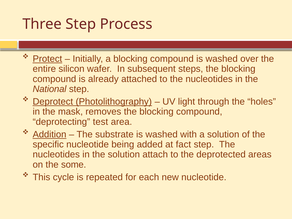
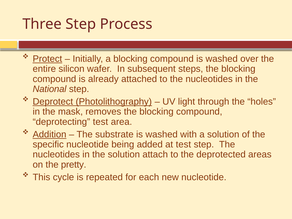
at fact: fact -> test
some: some -> pretty
